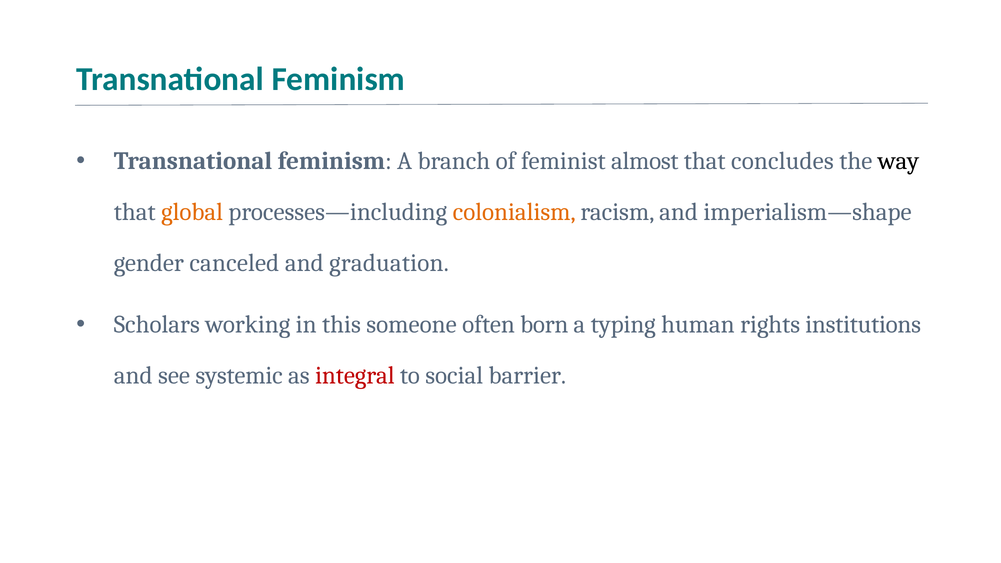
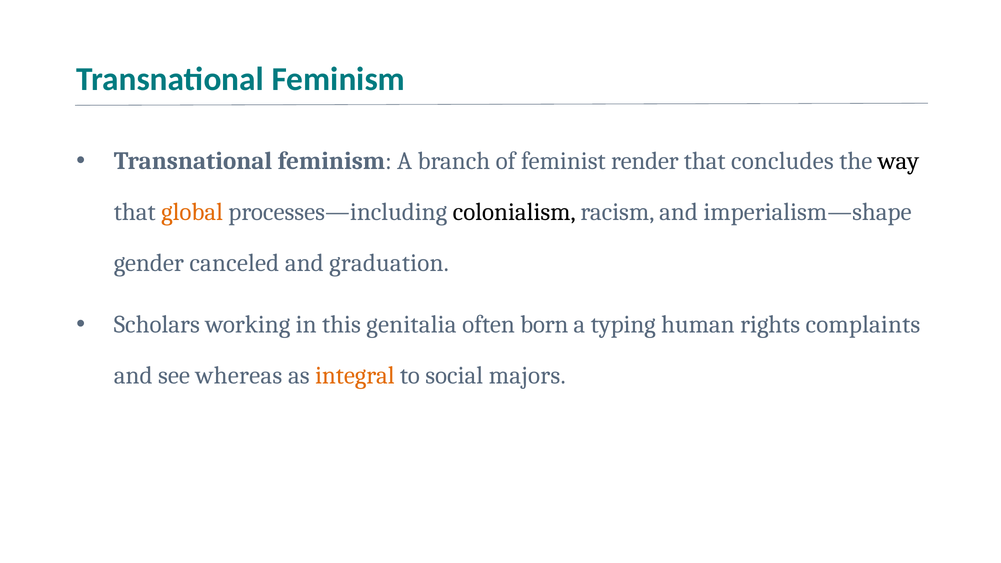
almost: almost -> render
colonialism colour: orange -> black
someone: someone -> genitalia
institutions: institutions -> complaints
systemic: systemic -> whereas
integral colour: red -> orange
barrier: barrier -> majors
